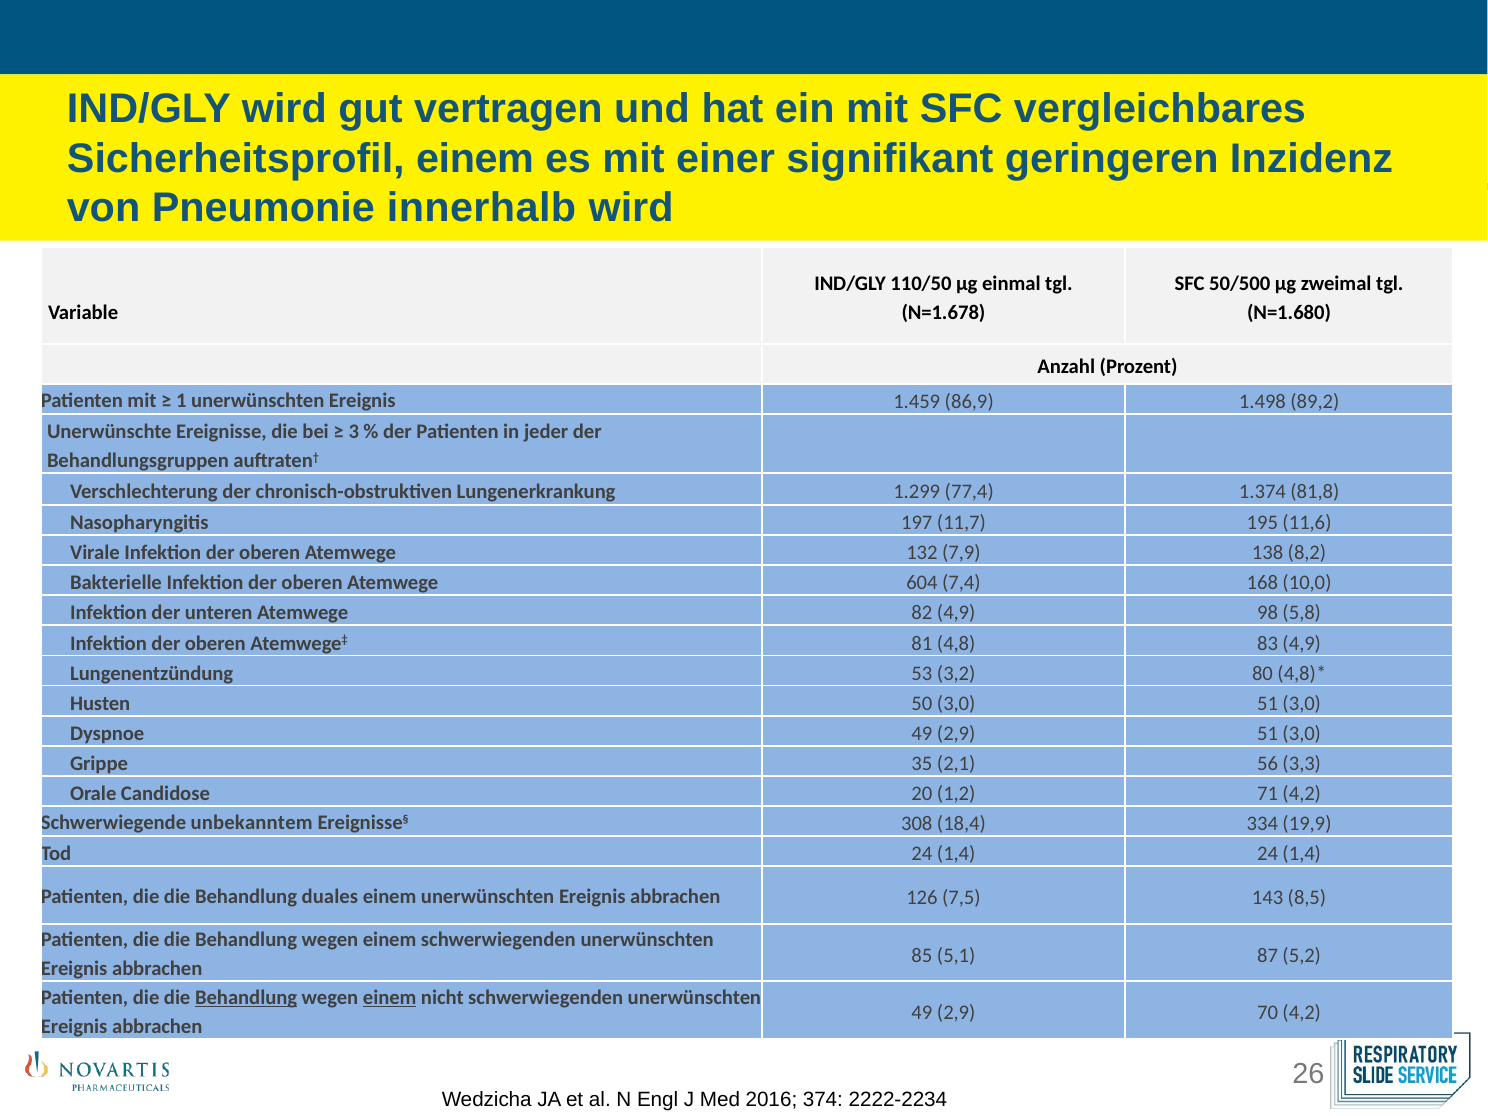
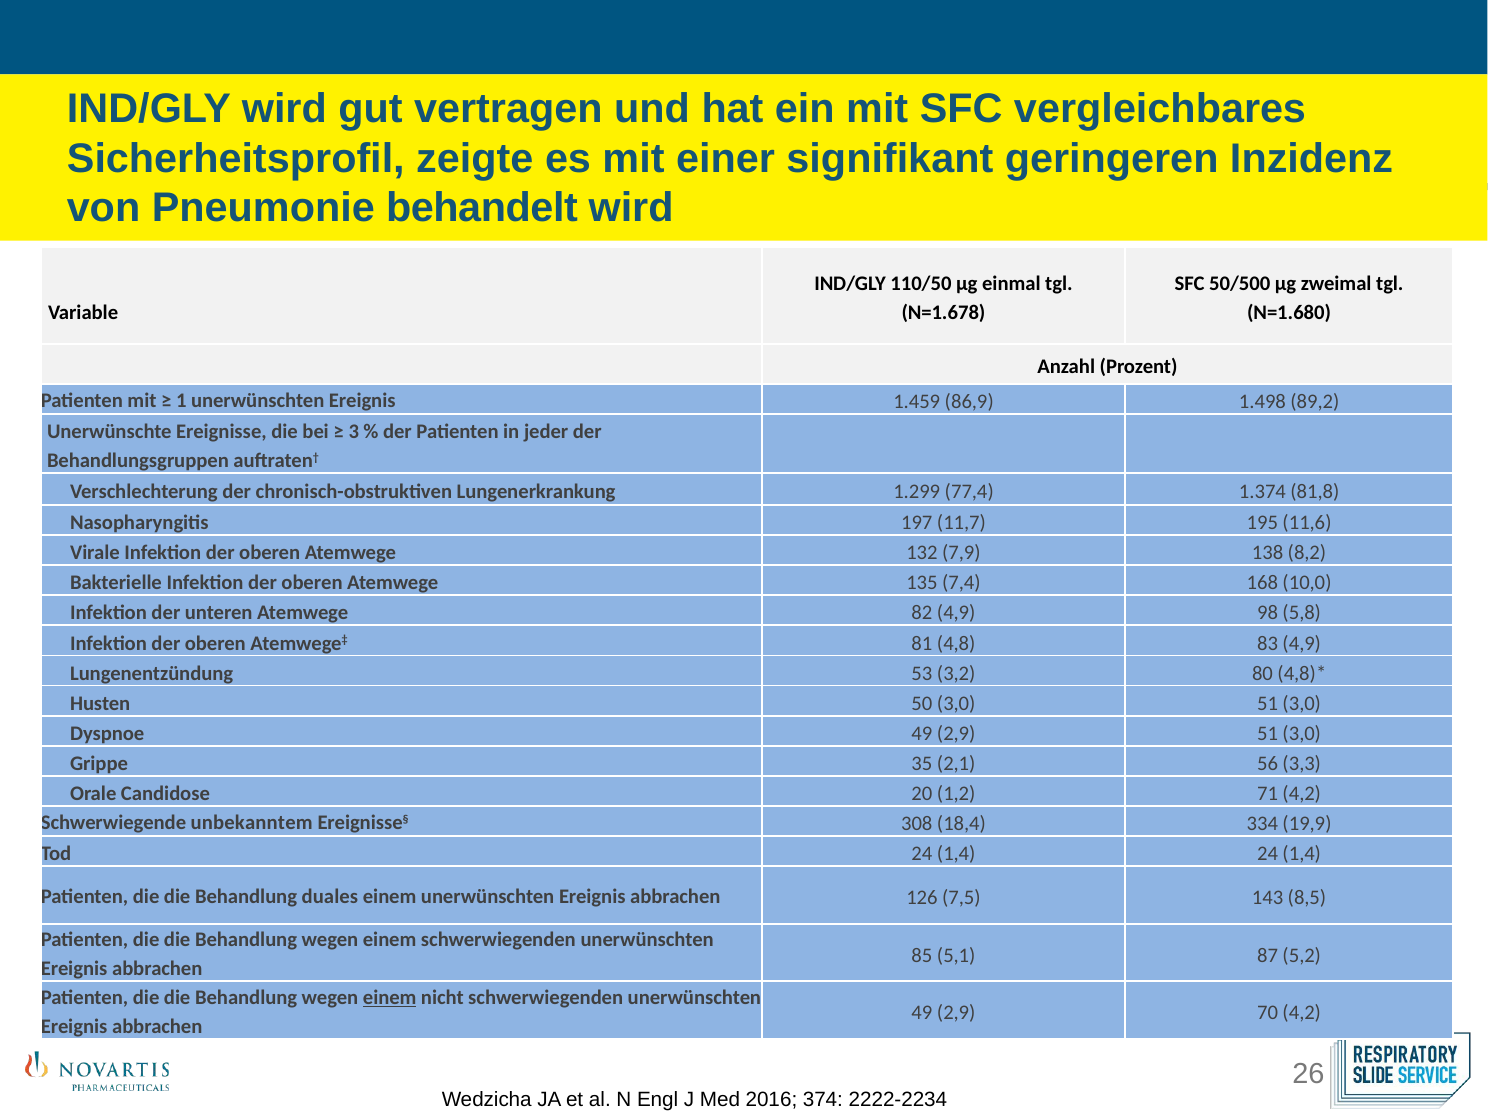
Sicherheitsprofil einem: einem -> zeigte
innerhalb: innerhalb -> behandelt
604: 604 -> 135
Behandlung at (246, 998) underline: present -> none
